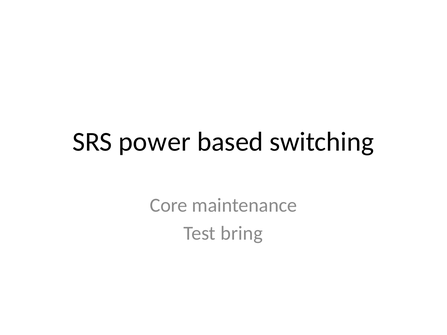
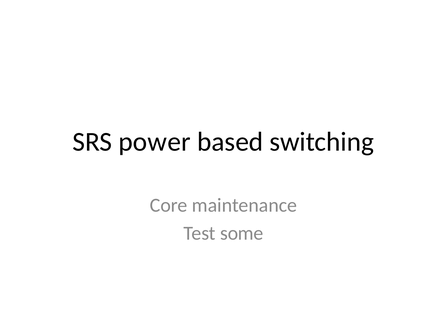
bring: bring -> some
